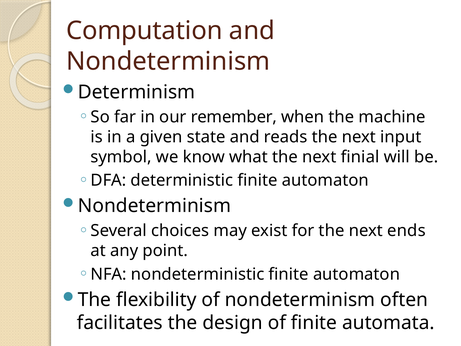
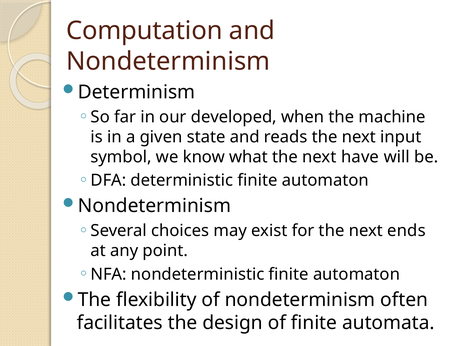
remember: remember -> developed
finial: finial -> have
